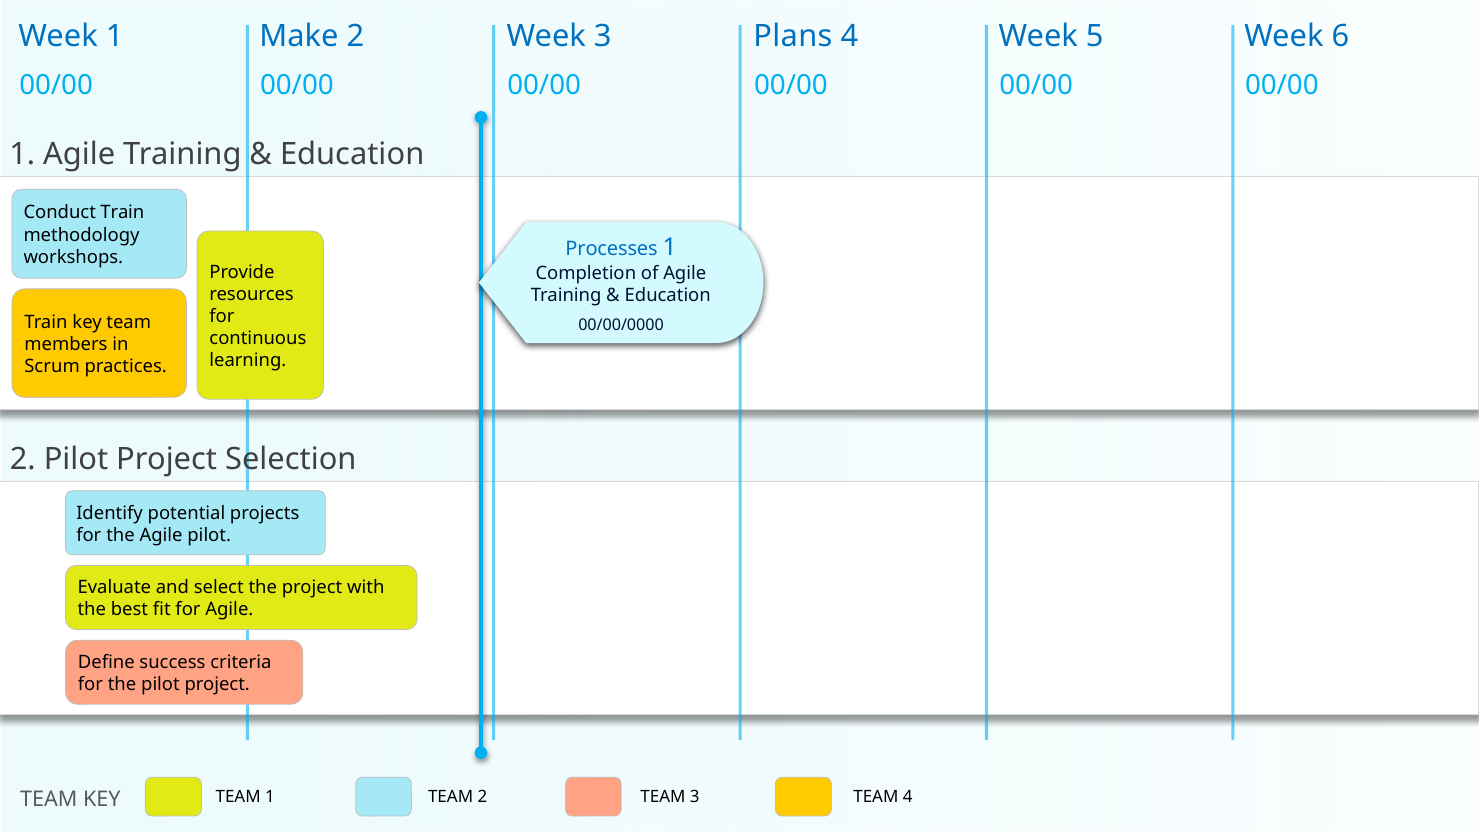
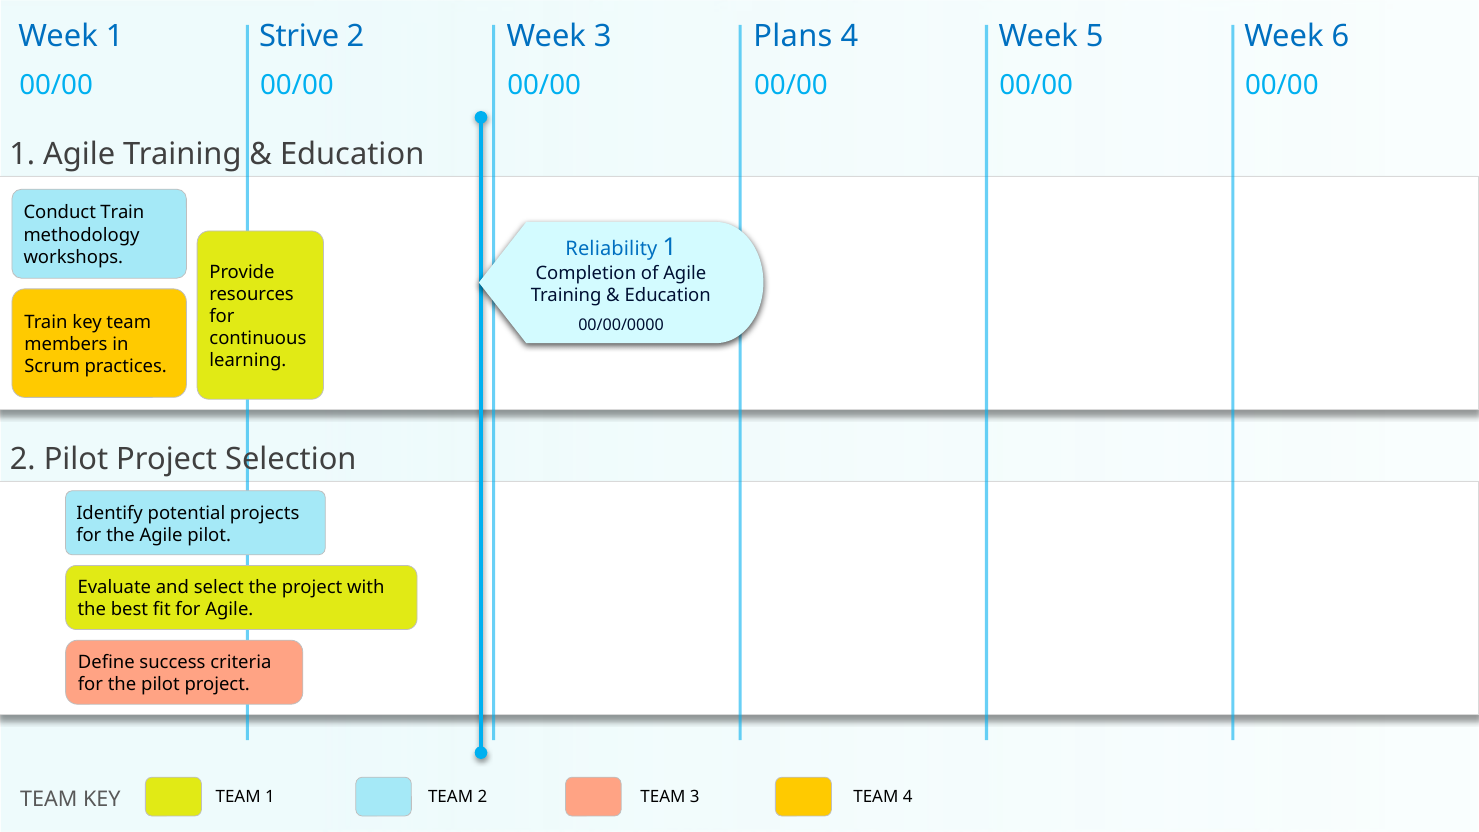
Make: Make -> Strive
Processes: Processes -> Reliability
